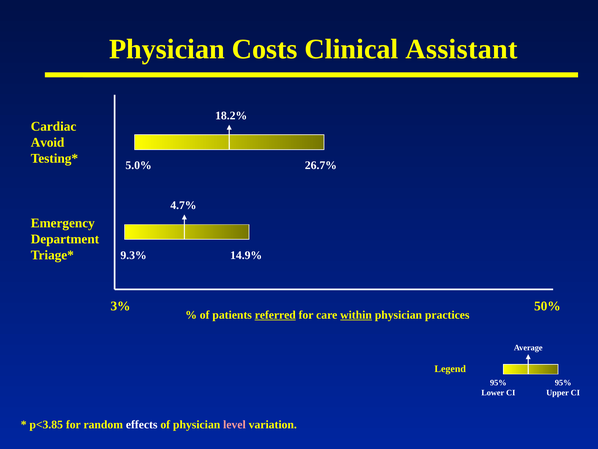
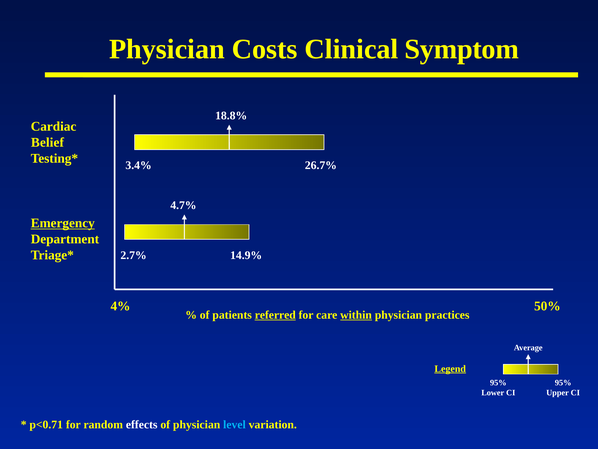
Assistant: Assistant -> Symptom
18.2%: 18.2% -> 18.8%
Avoid: Avoid -> Belief
5.0%: 5.0% -> 3.4%
Emergency underline: none -> present
9.3%: 9.3% -> 2.7%
3%: 3% -> 4%
Legend underline: none -> present
p<3.85: p<3.85 -> p<0.71
level colour: pink -> light blue
